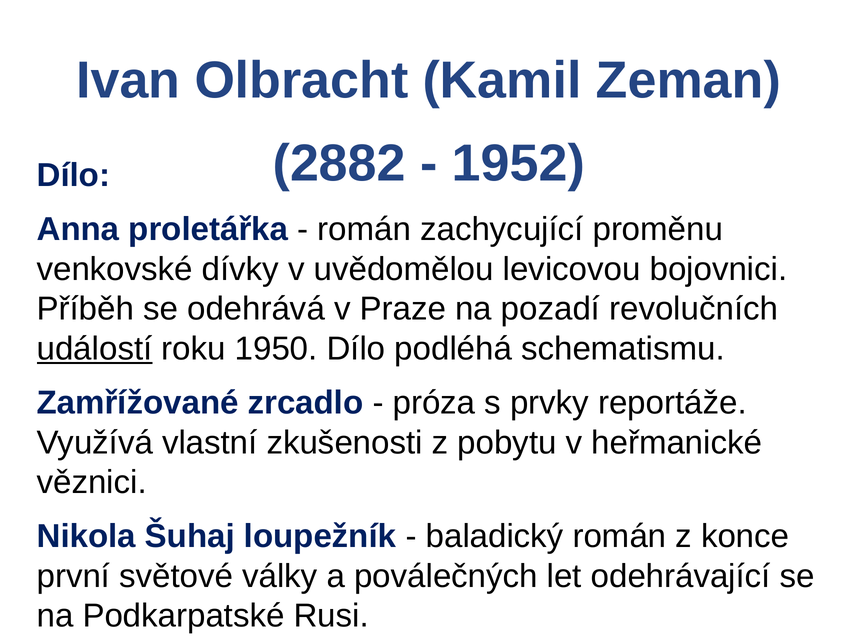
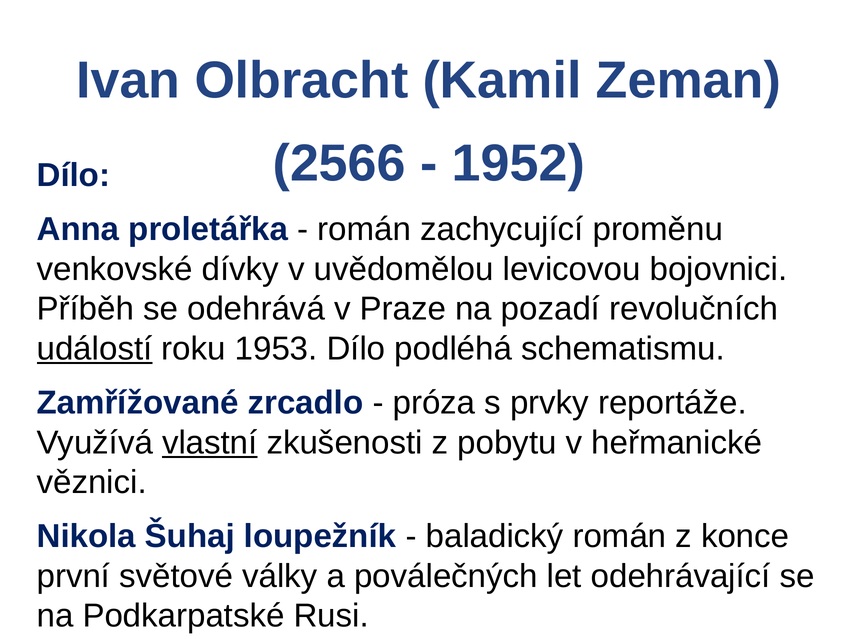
2882: 2882 -> 2566
1950: 1950 -> 1953
vlastní underline: none -> present
